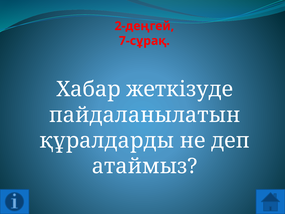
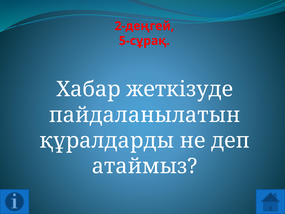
7-сұрақ: 7-сұрақ -> 5-сұрақ
